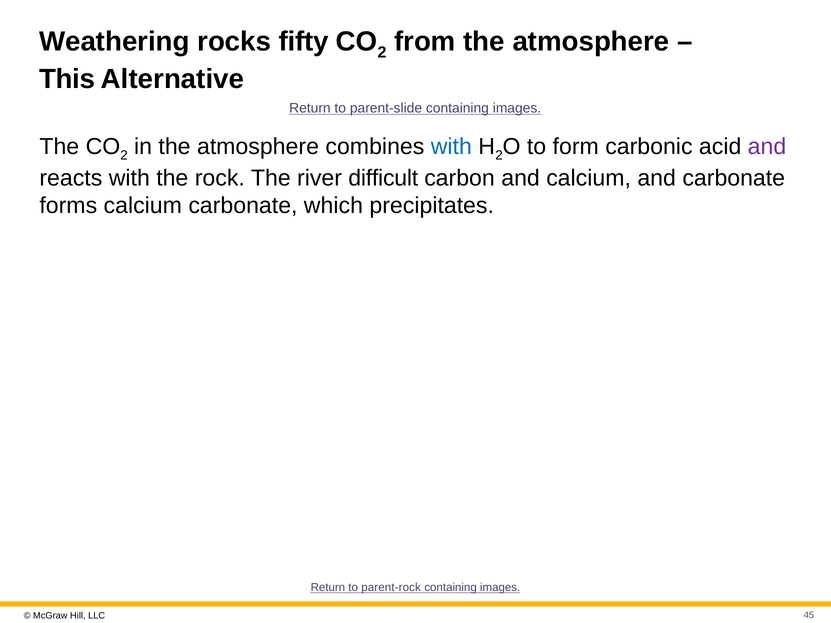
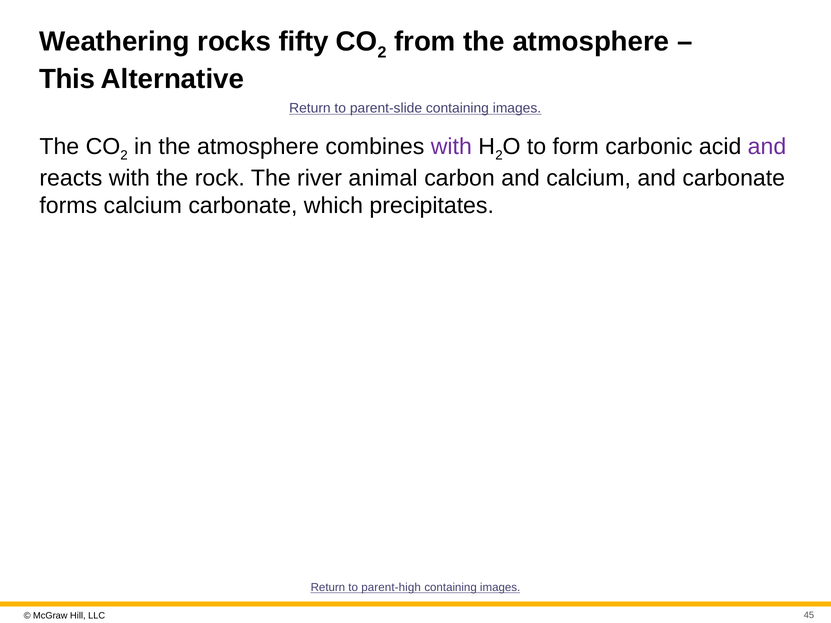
with at (451, 147) colour: blue -> purple
difficult: difficult -> animal
parent-rock: parent-rock -> parent-high
